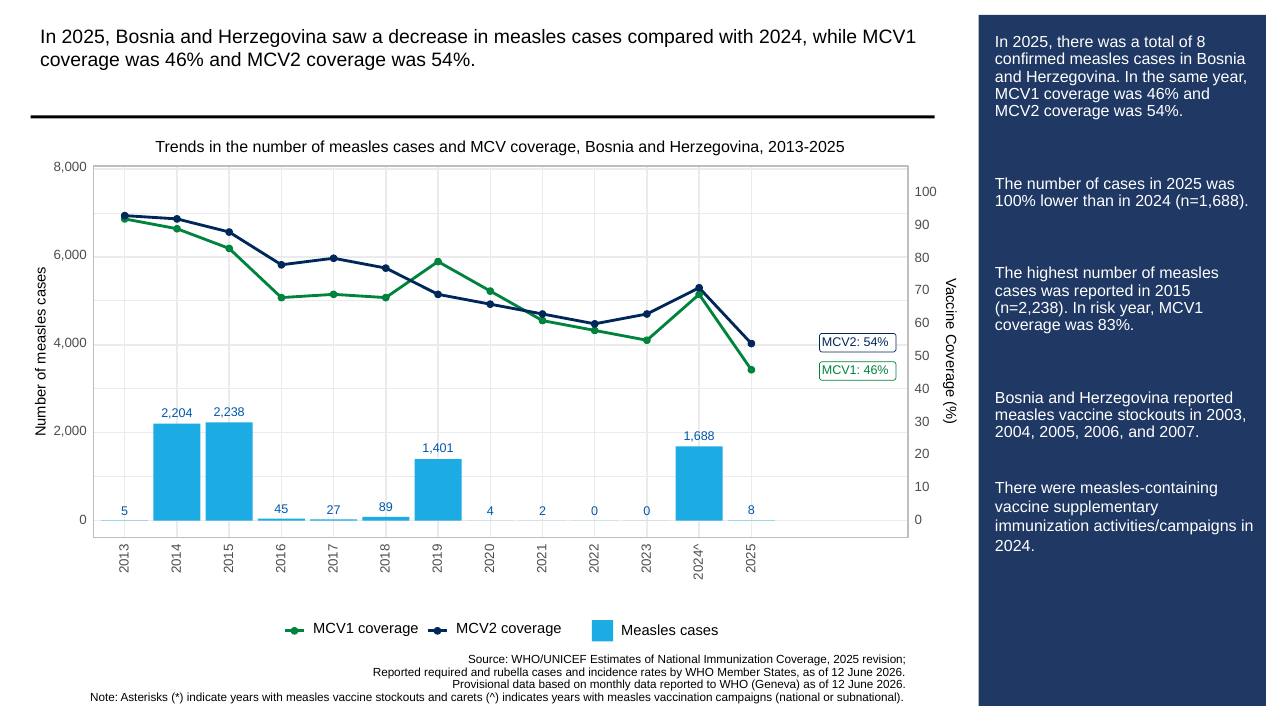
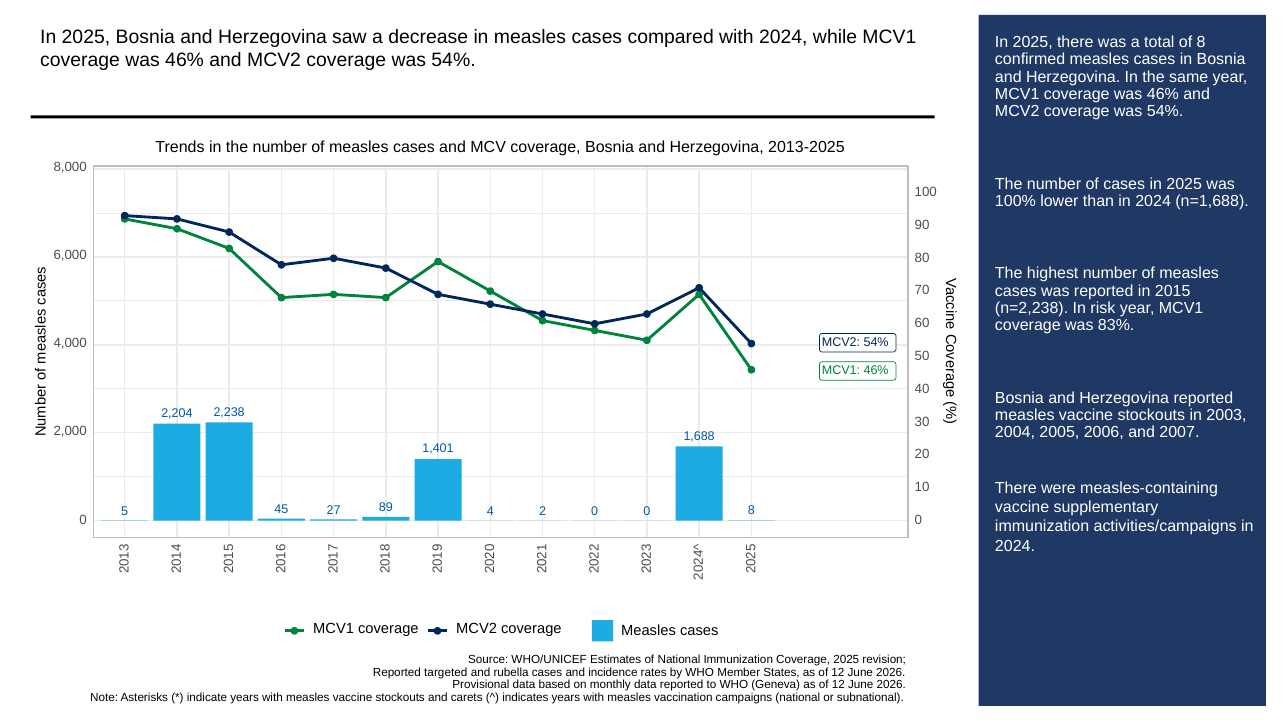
required: required -> targeted
